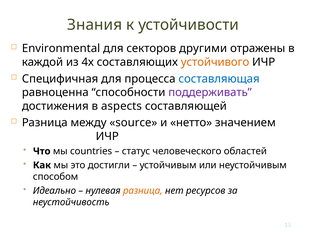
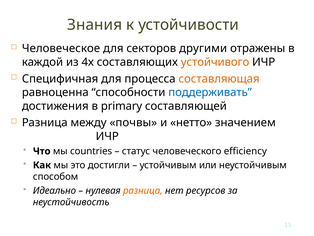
Environmental: Environmental -> Человеческое
составляющая colour: blue -> orange
поддерживать colour: purple -> blue
aspects: aspects -> primary
source: source -> почвы
областей: областей -> efficiency
